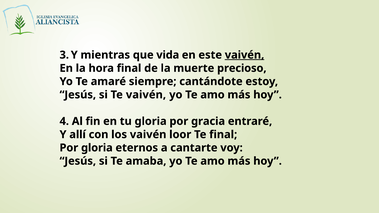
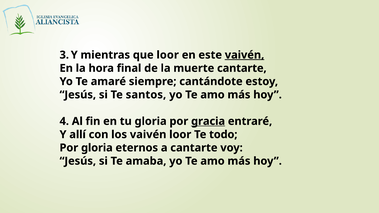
que vida: vida -> loor
muerte precioso: precioso -> cantarte
Te vaivén: vaivén -> santos
gracia underline: none -> present
Te final: final -> todo
